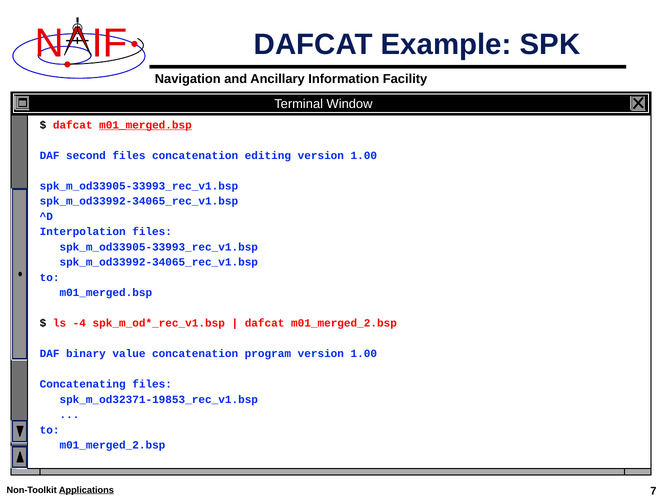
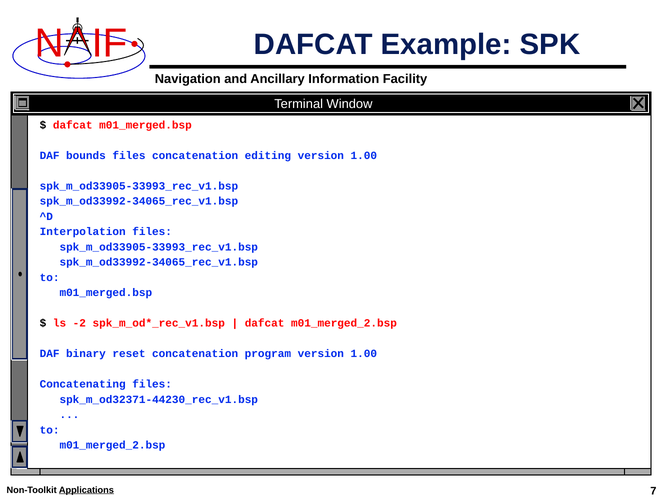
m01_merged.bsp at (146, 125) underline: present -> none
second: second -> bounds
-4: -4 -> -2
value: value -> reset
spk_m_od32371-19853_rec_v1.bsp: spk_m_od32371-19853_rec_v1.bsp -> spk_m_od32371-44230_rec_v1.bsp
